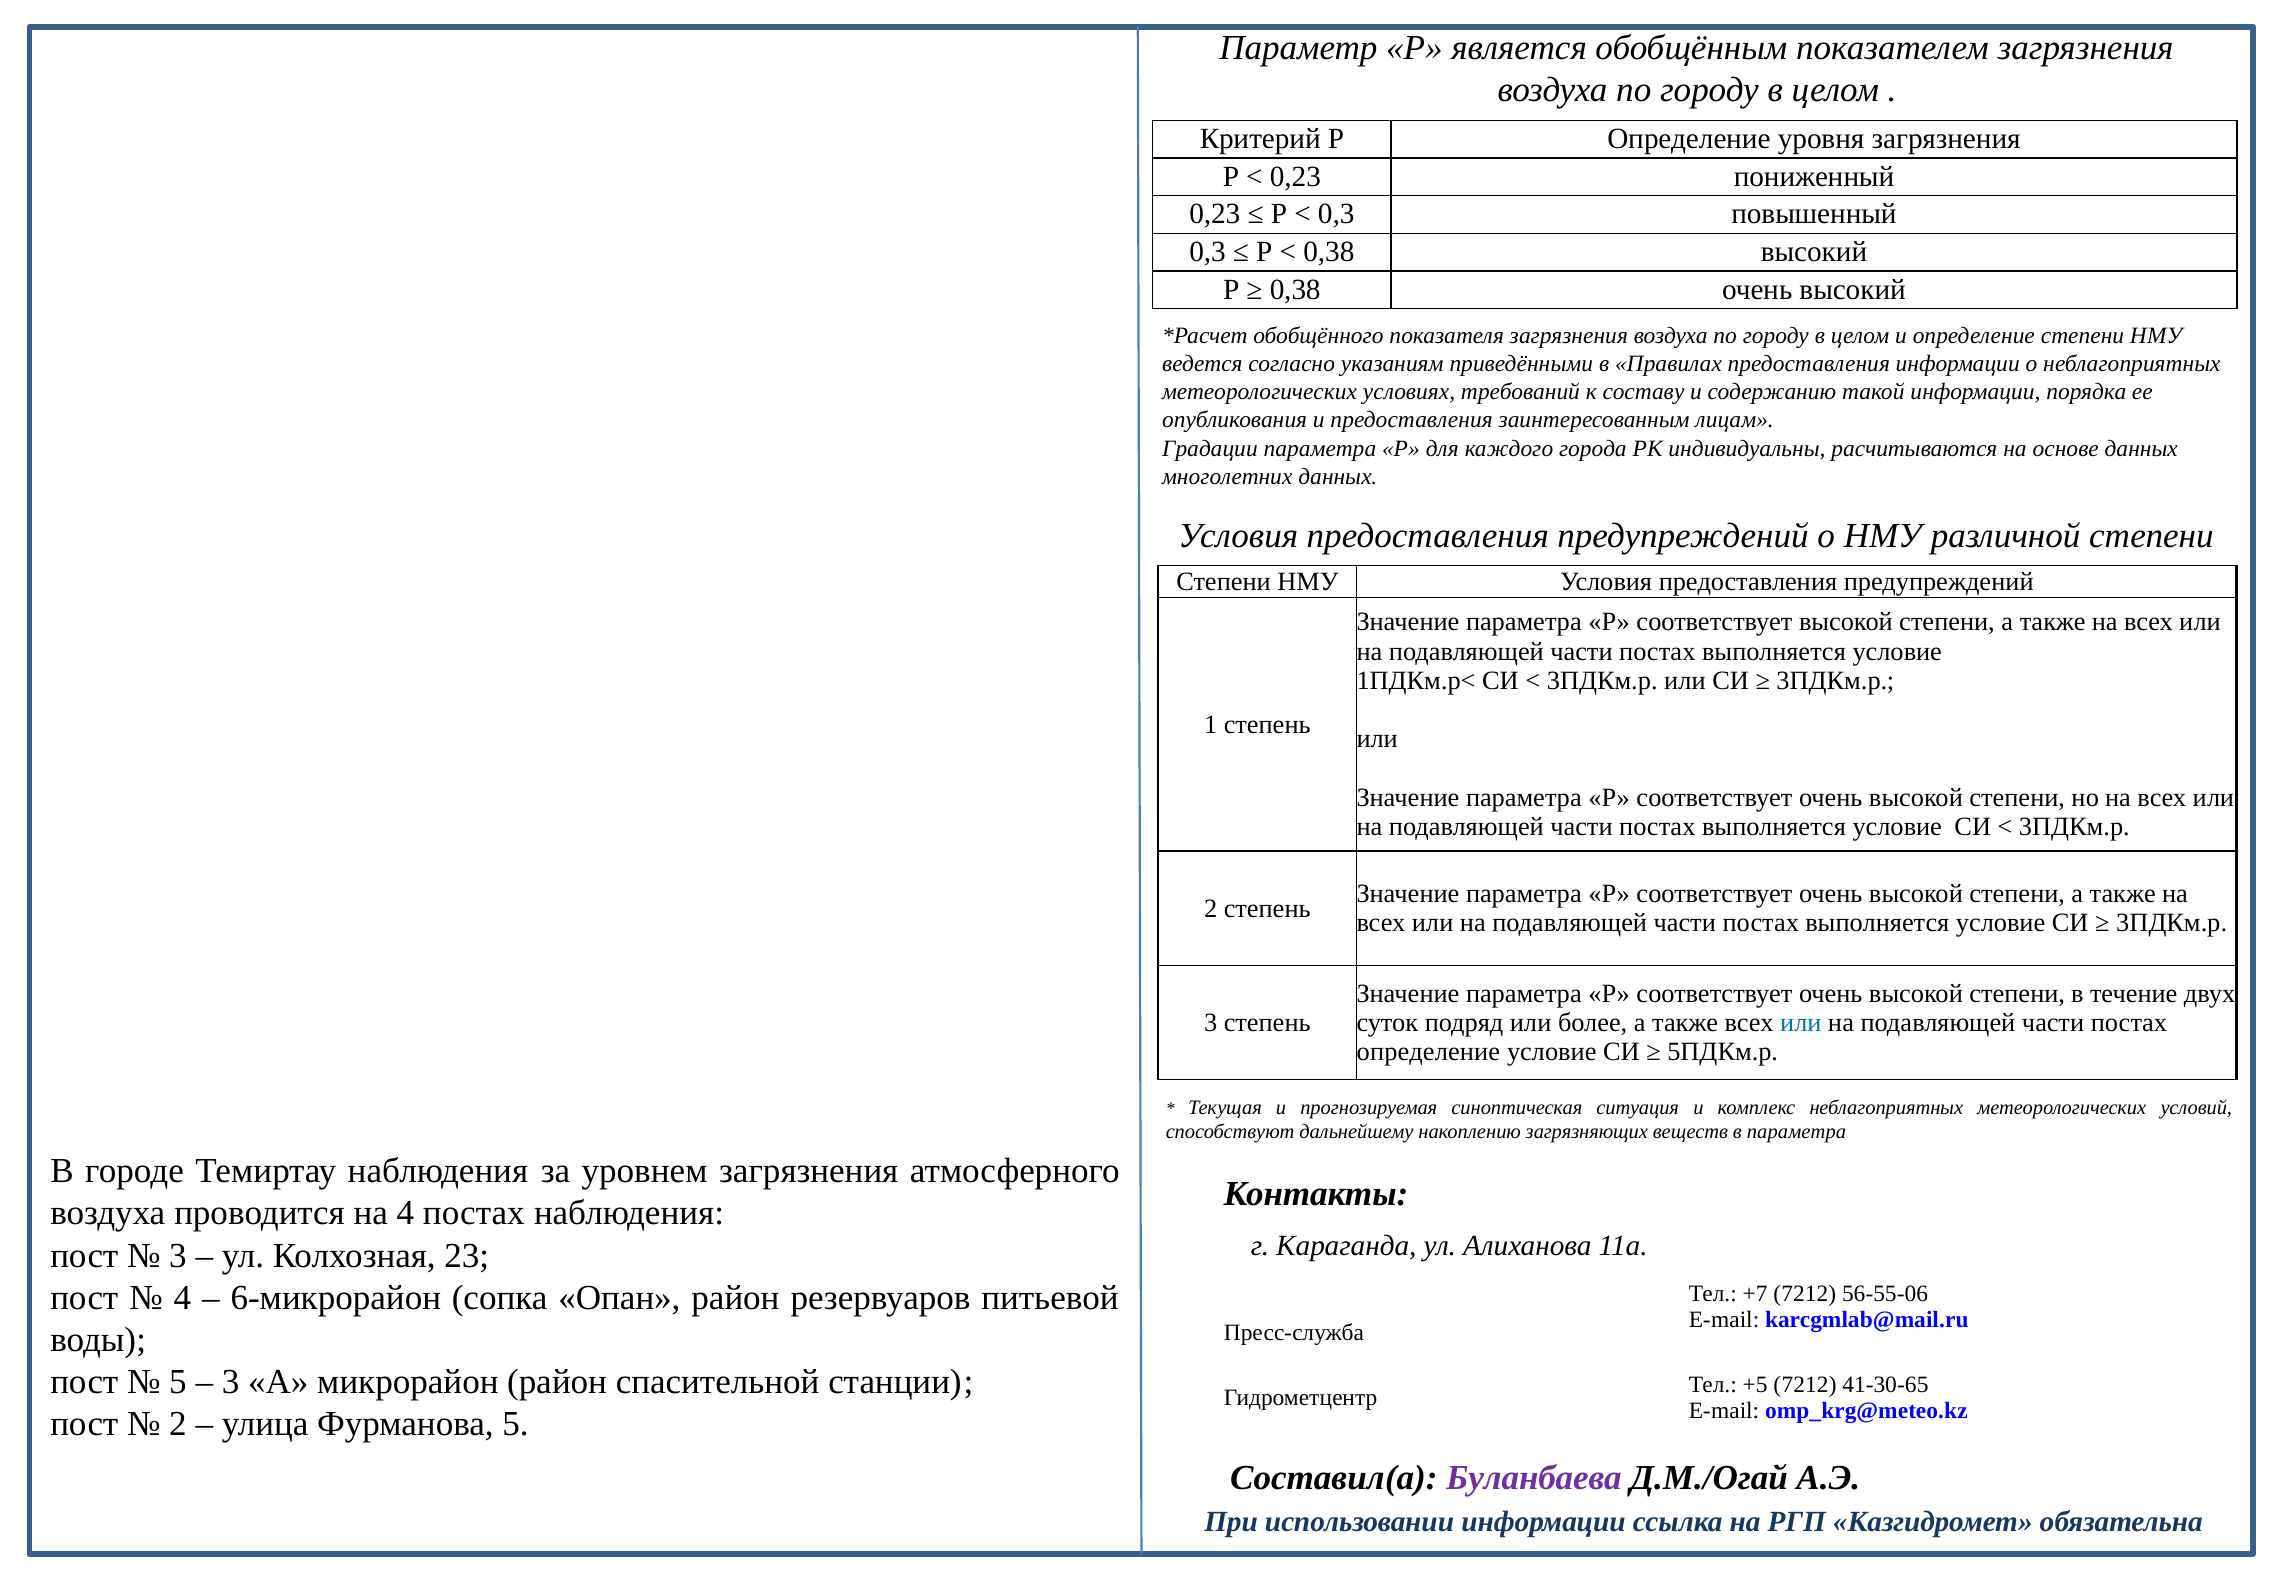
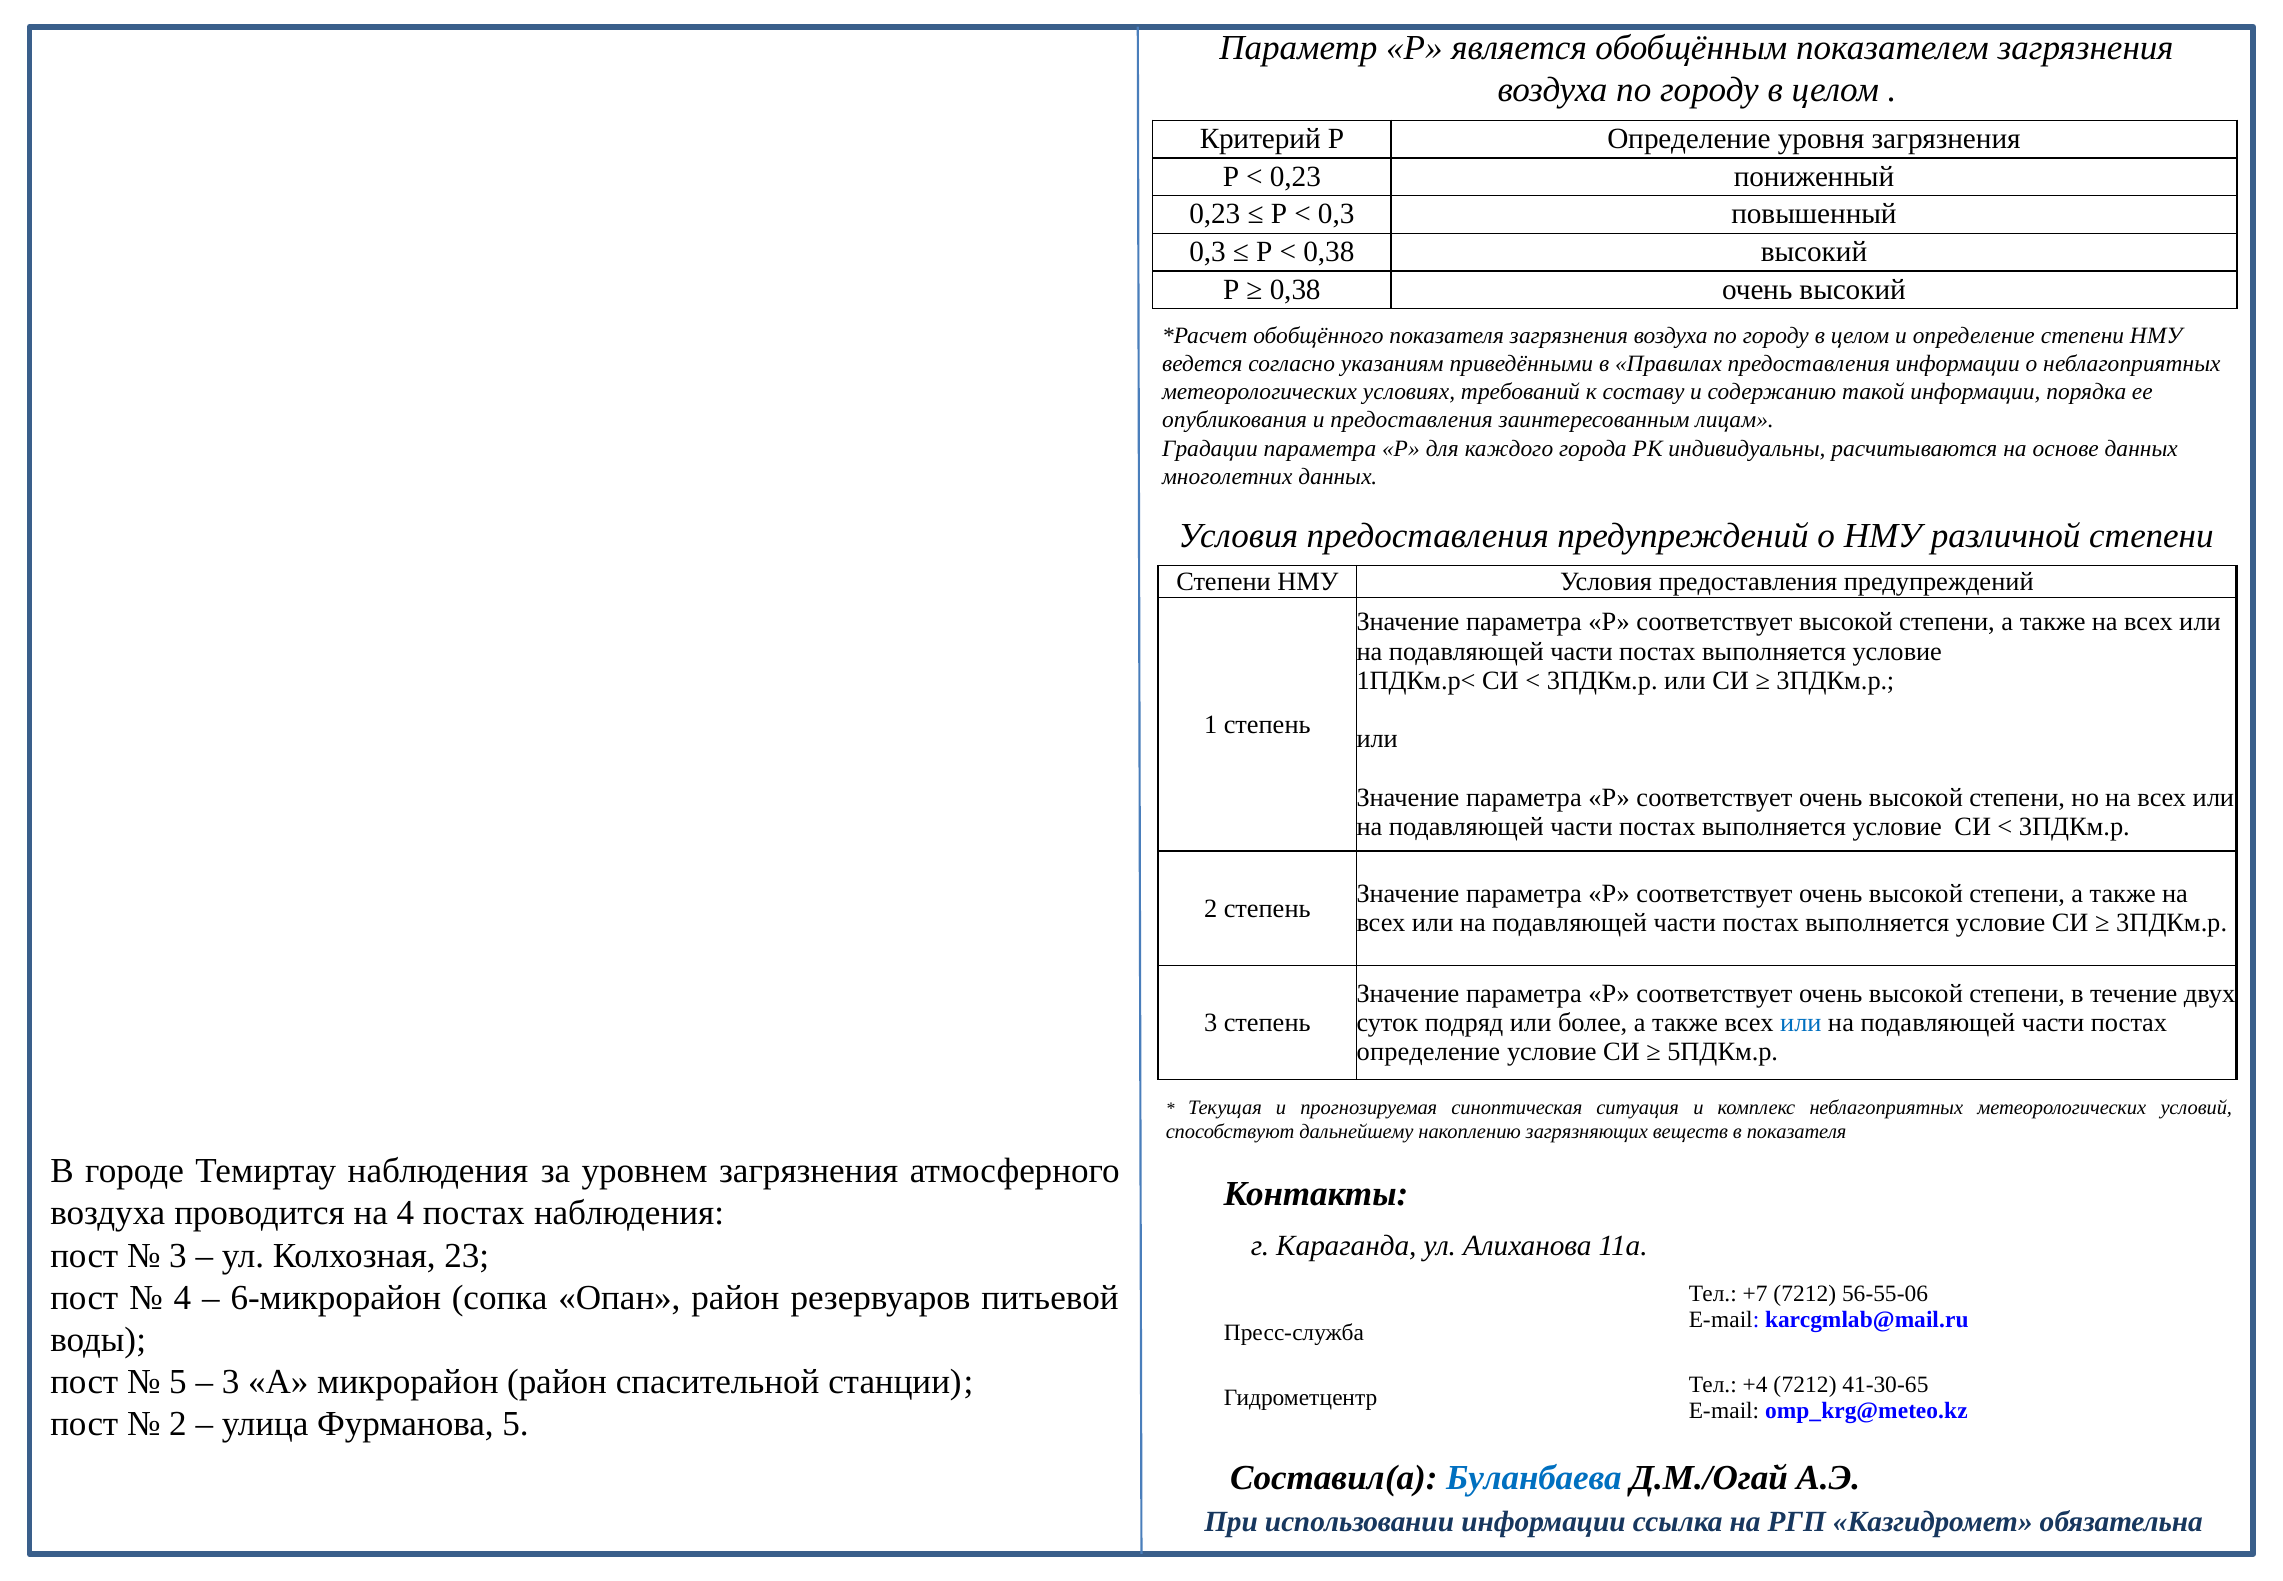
в параметра: параметра -> показателя
+5: +5 -> +4
Буланбаева colour: purple -> blue
